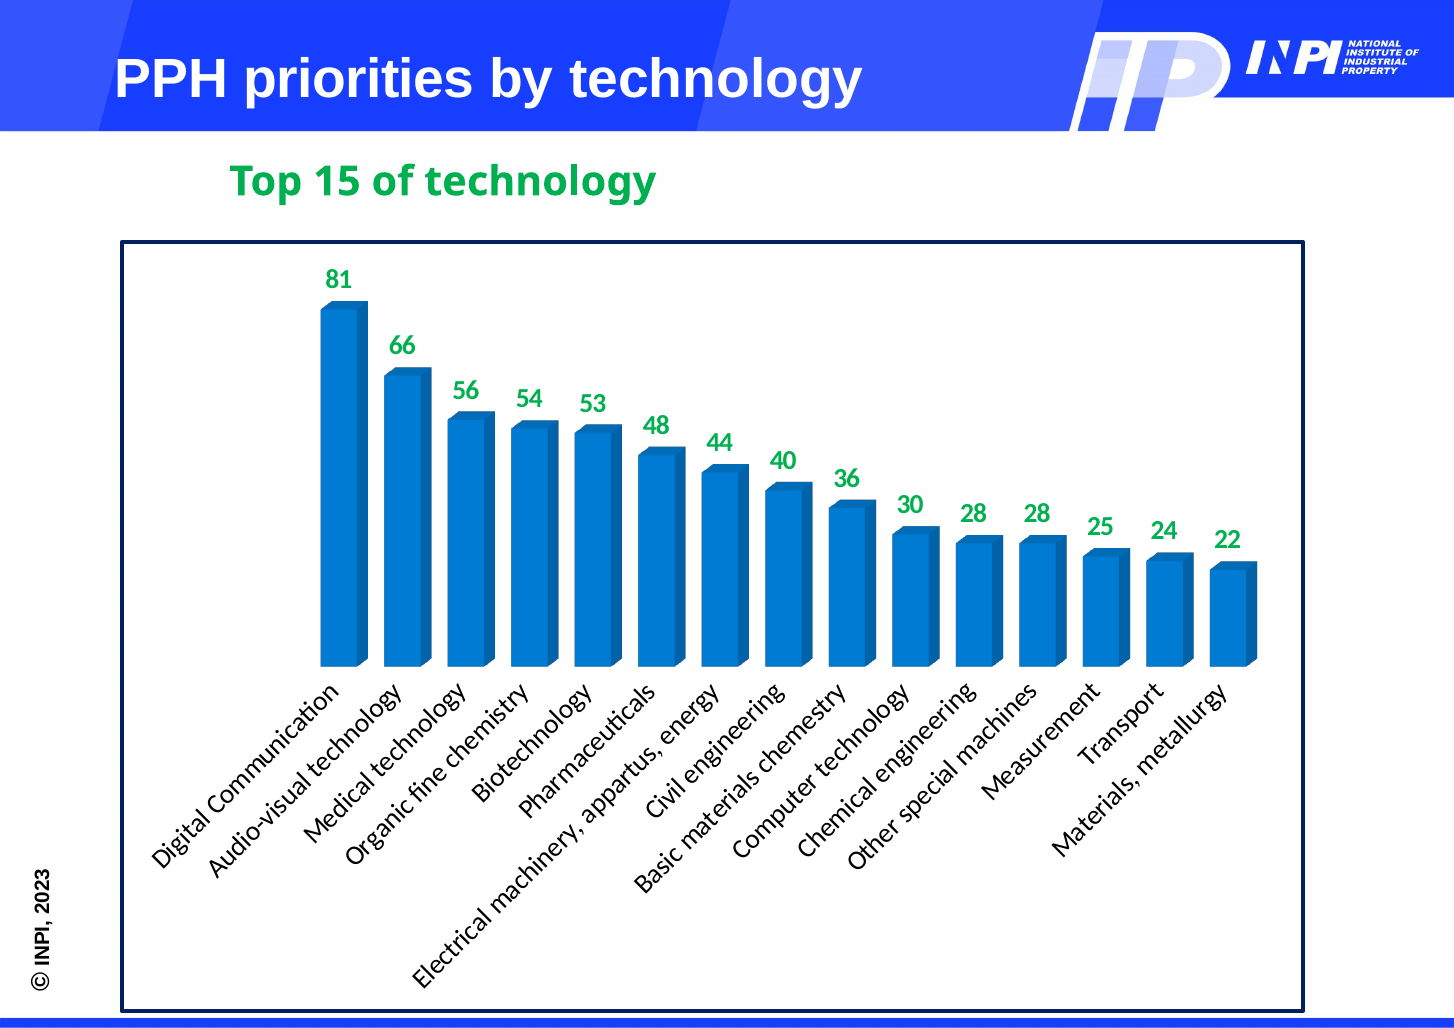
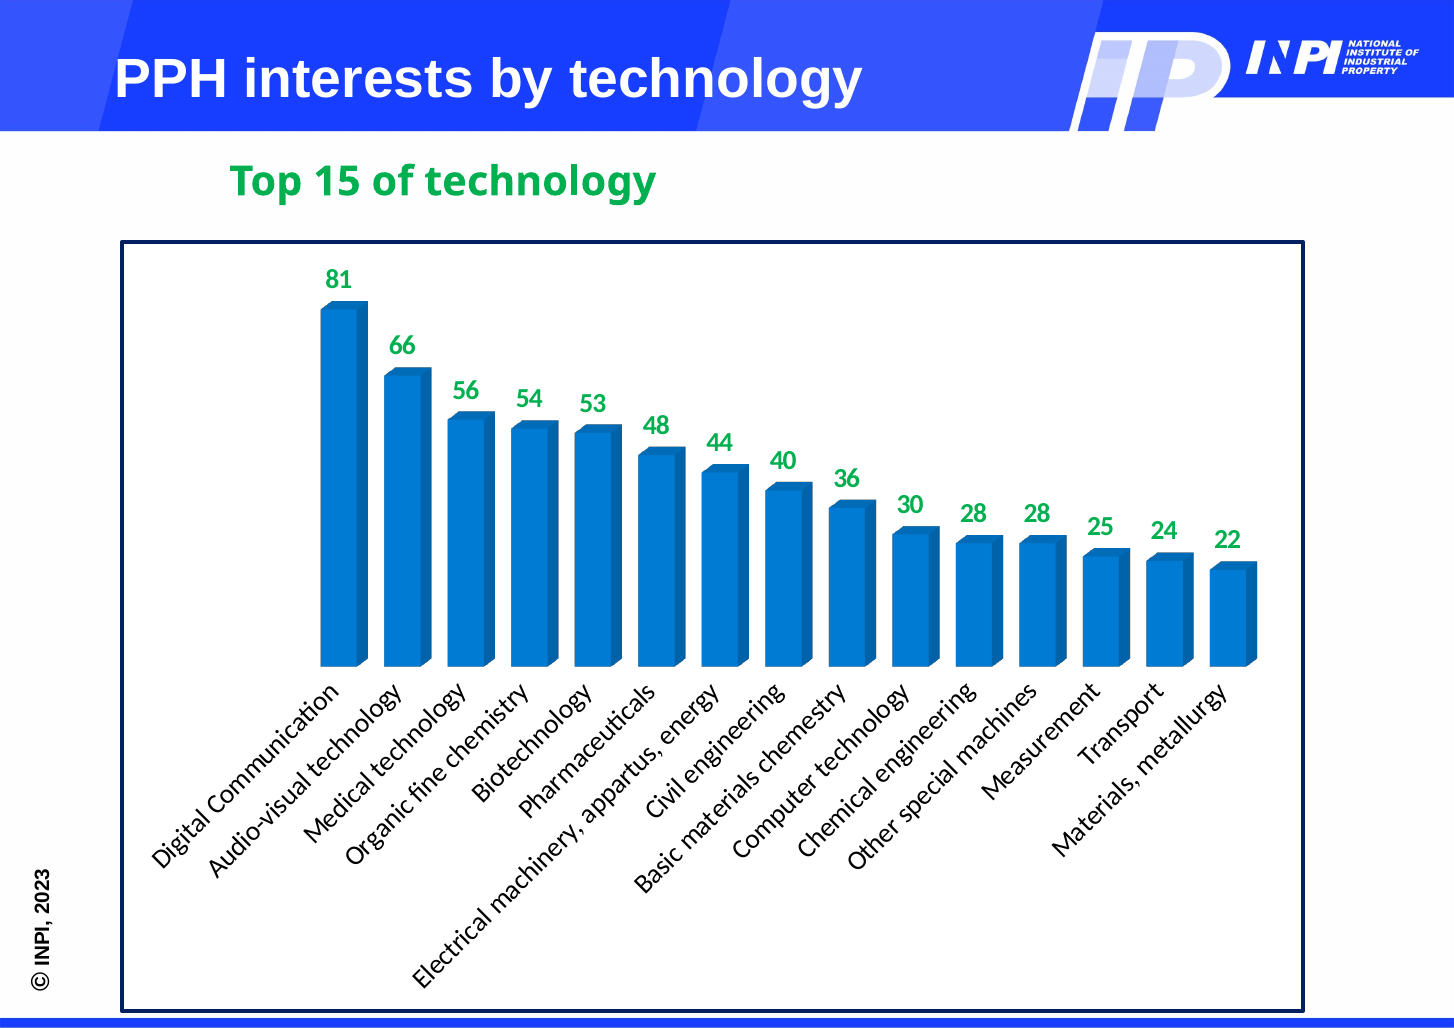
priorities: priorities -> interests
